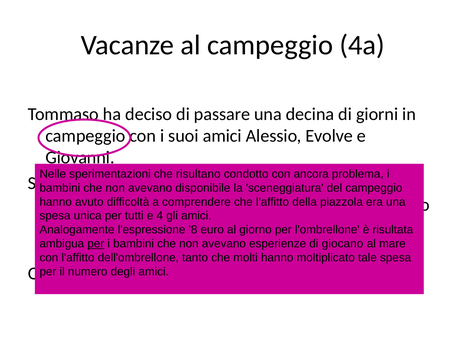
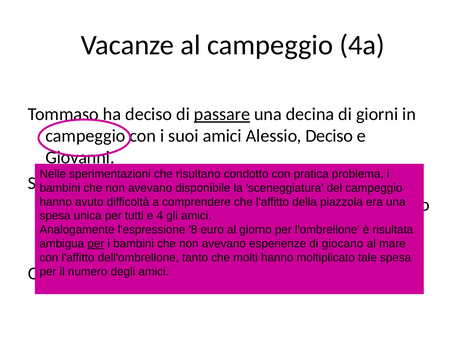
passare underline: none -> present
Alessio Evolve: Evolve -> Deciso
ancora: ancora -> pratica
